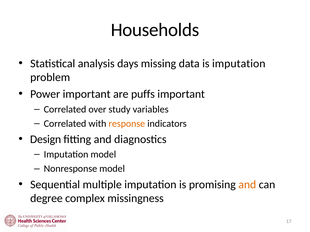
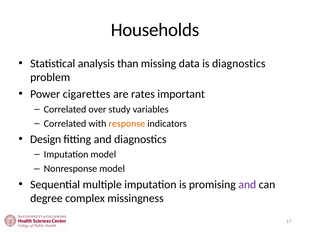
days: days -> than
is imputation: imputation -> diagnostics
Power important: important -> cigarettes
puffs: puffs -> rates
and at (247, 185) colour: orange -> purple
